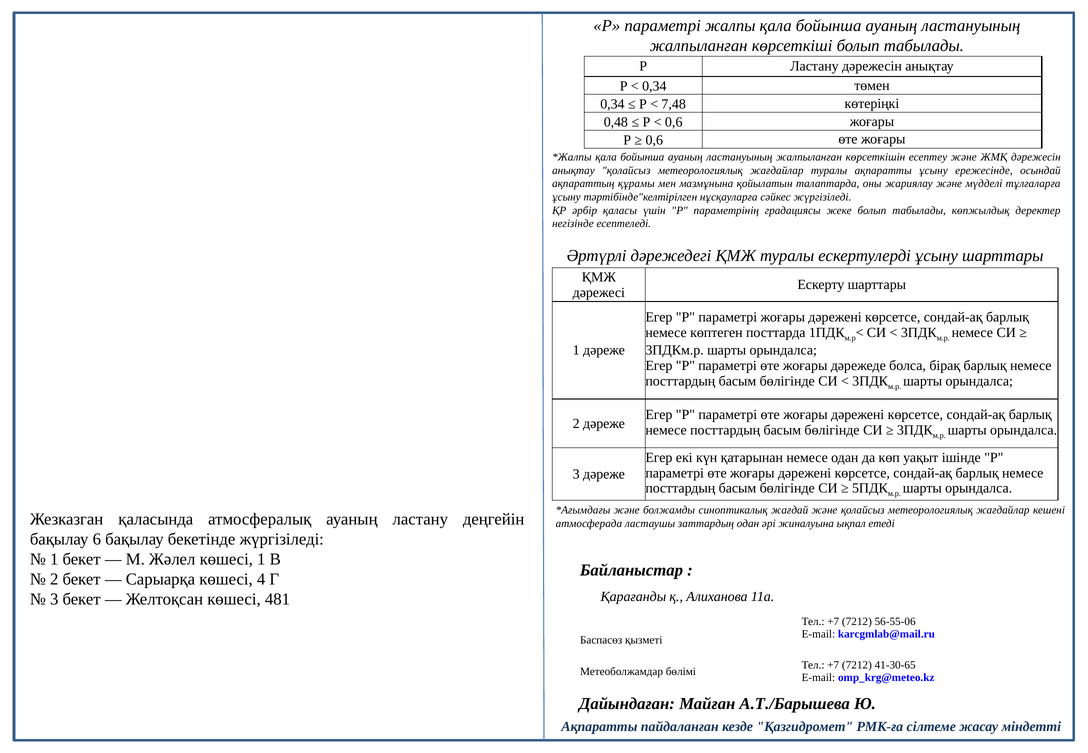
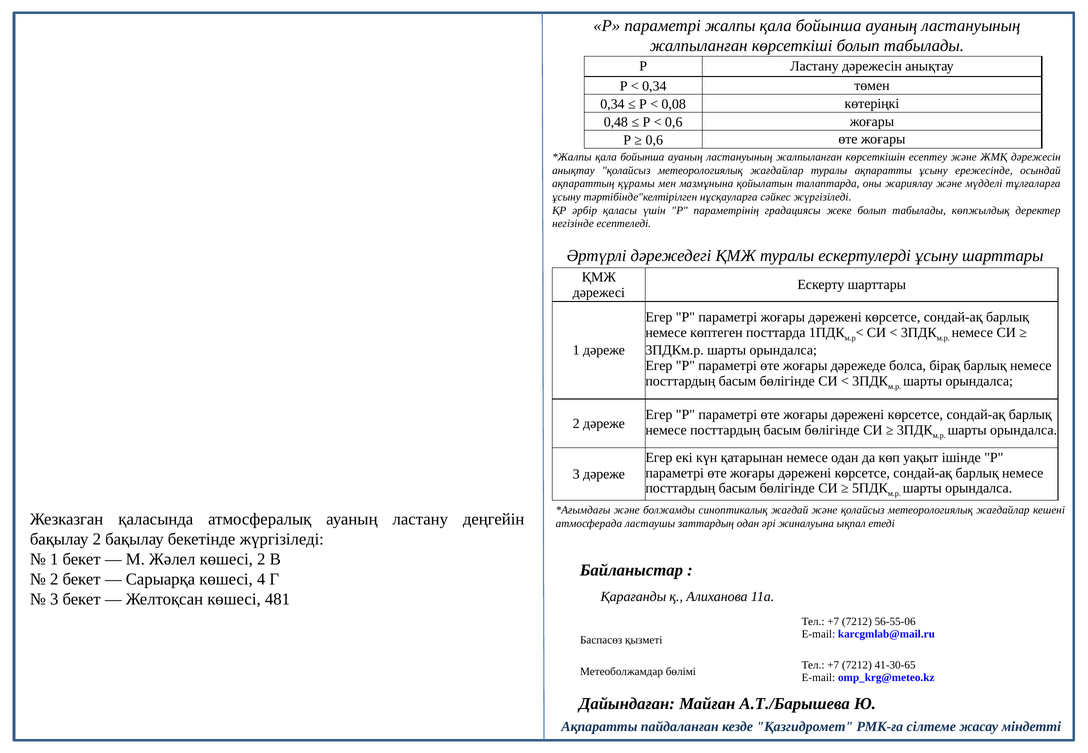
7,48: 7,48 -> 0,08
бақылау 6: 6 -> 2
көшесі 1: 1 -> 2
